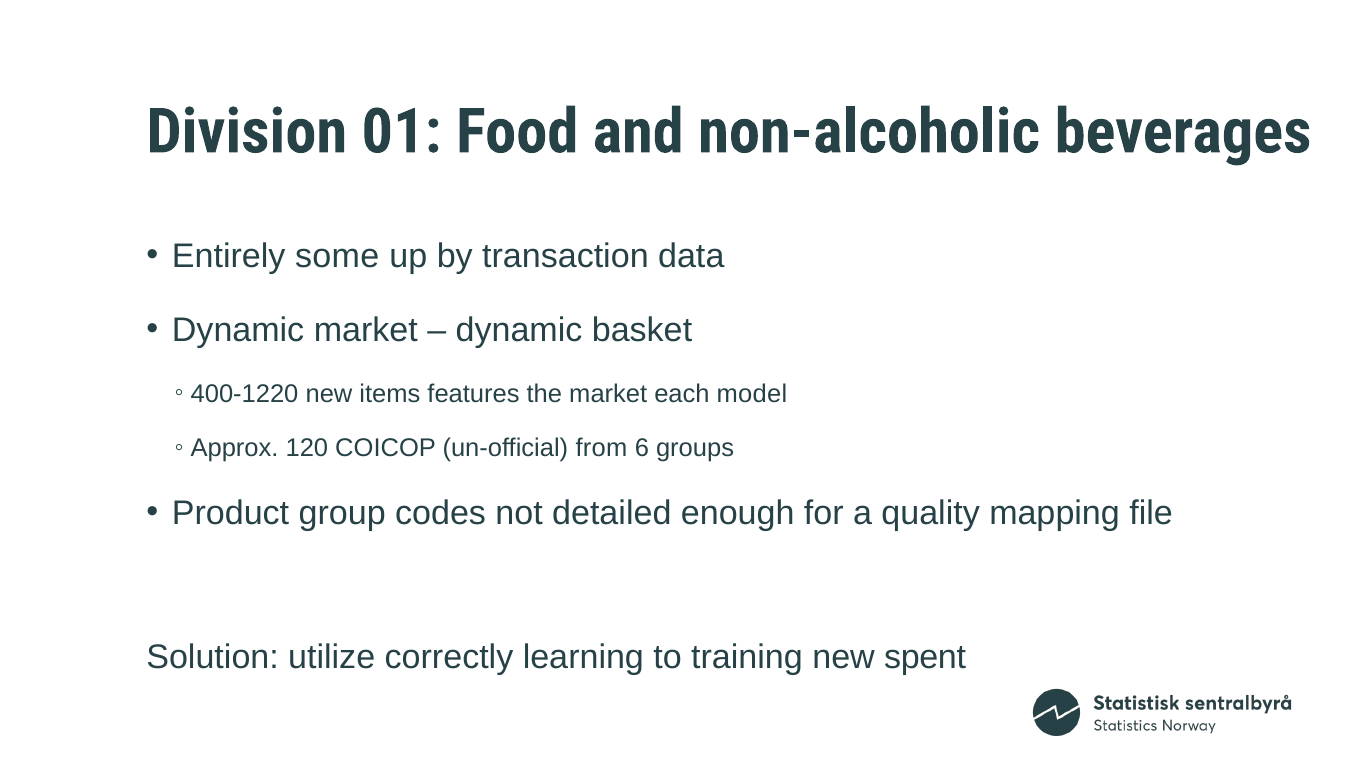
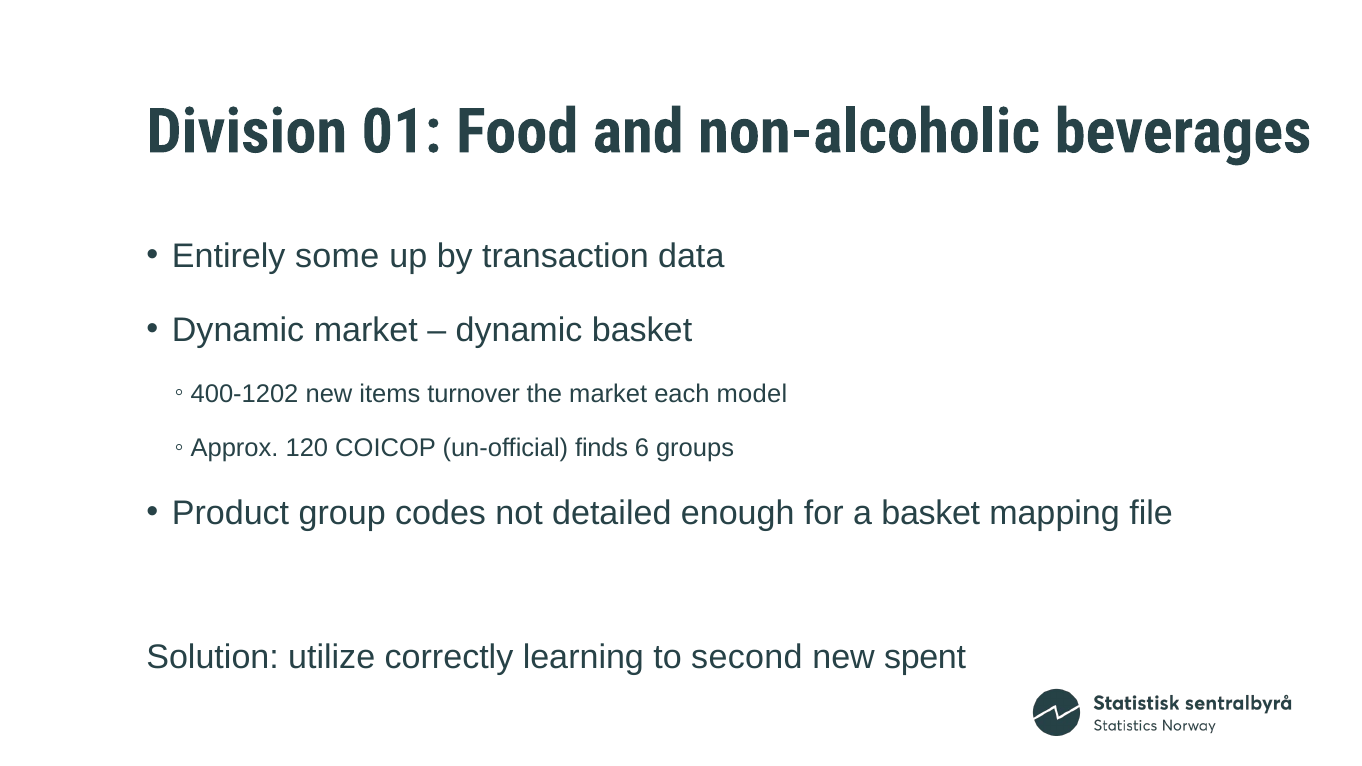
400-1220: 400-1220 -> 400-1202
features: features -> turnover
from: from -> finds
a quality: quality -> basket
training: training -> second
